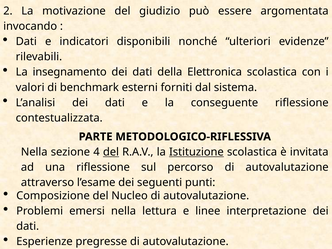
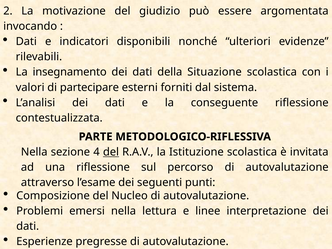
Elettronica: Elettronica -> Situazione
benchmark: benchmark -> partecipare
Istituzione underline: present -> none
